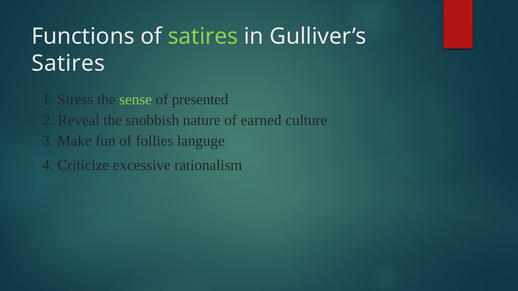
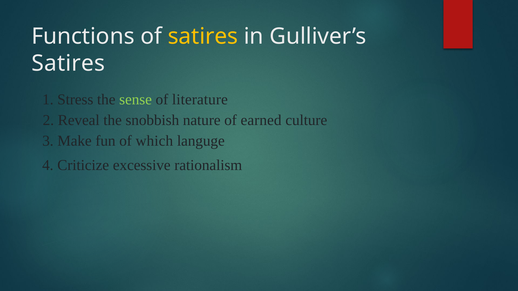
satires at (203, 36) colour: light green -> yellow
presented: presented -> literature
follies: follies -> which
